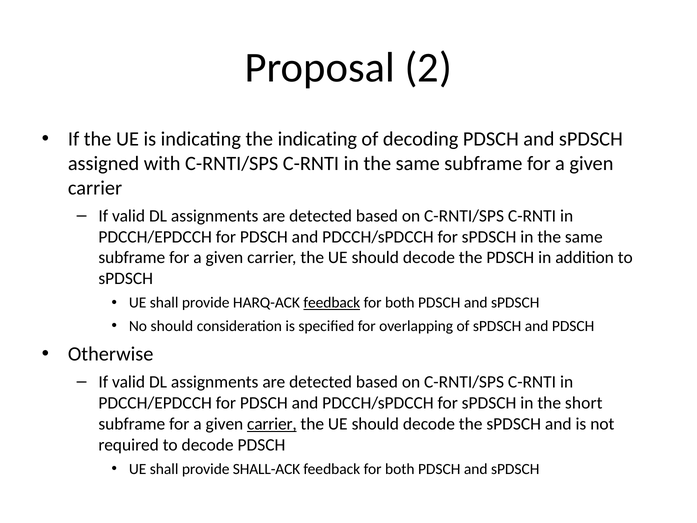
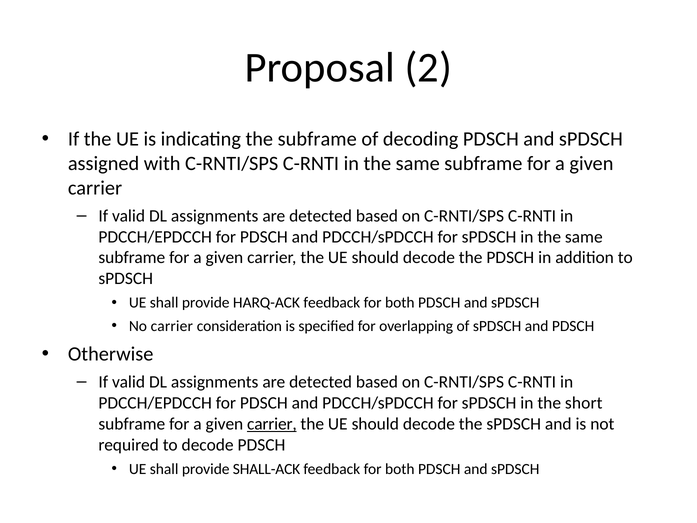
the indicating: indicating -> subframe
feedback at (332, 303) underline: present -> none
No should: should -> carrier
